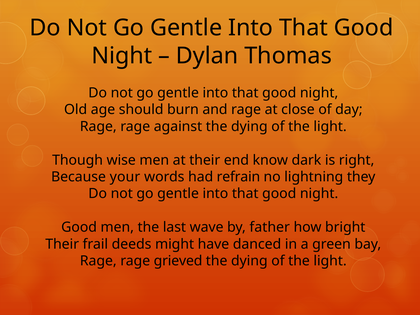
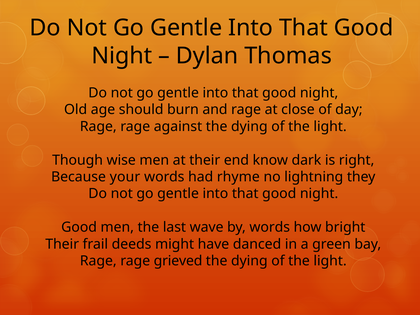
refrain: refrain -> rhyme
by father: father -> words
